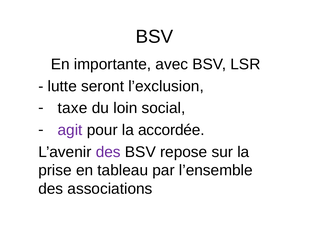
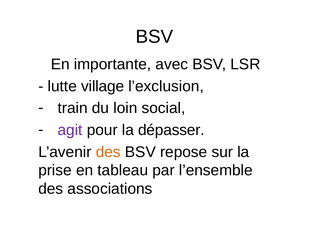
seront: seront -> village
taxe: taxe -> train
accordée: accordée -> dépasser
des at (108, 152) colour: purple -> orange
